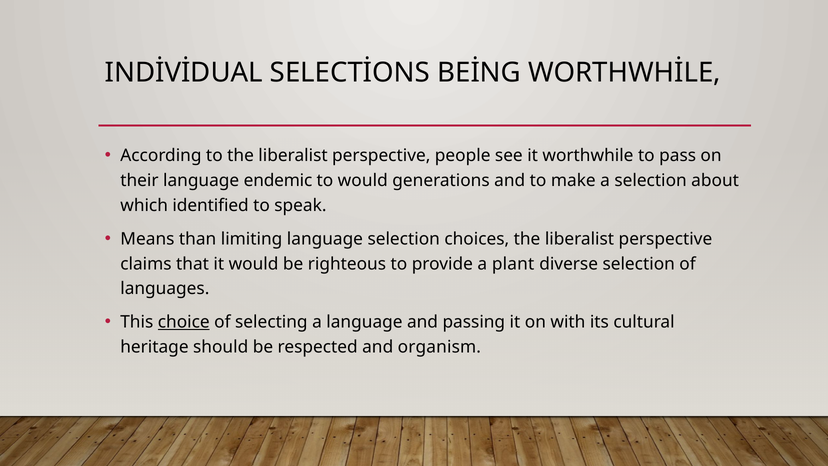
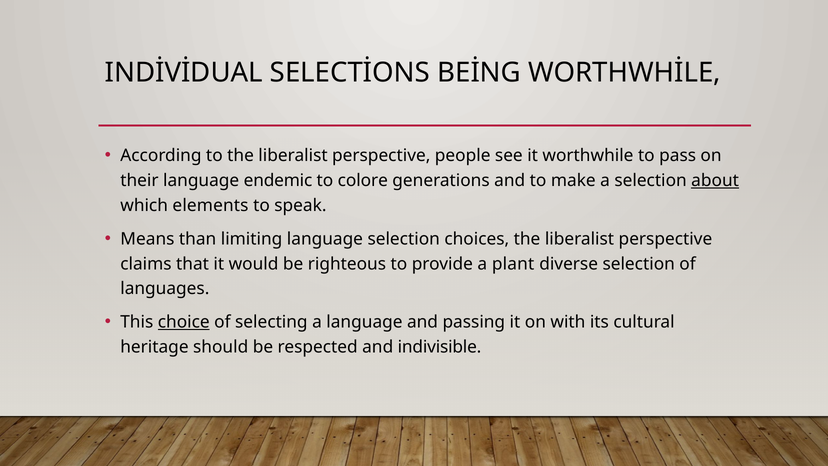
to would: would -> colore
about underline: none -> present
identified: identified -> elements
organism: organism -> indivisible
